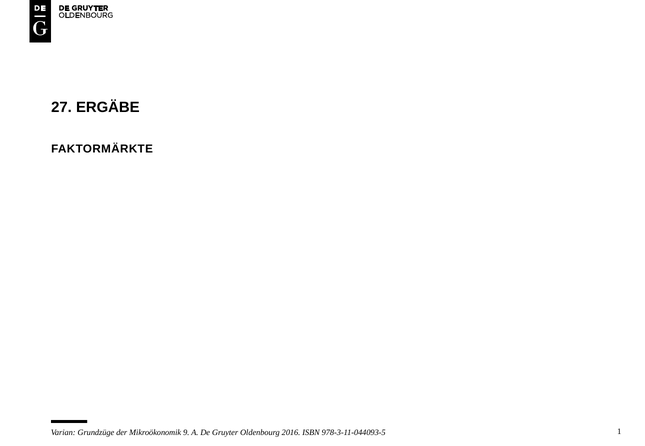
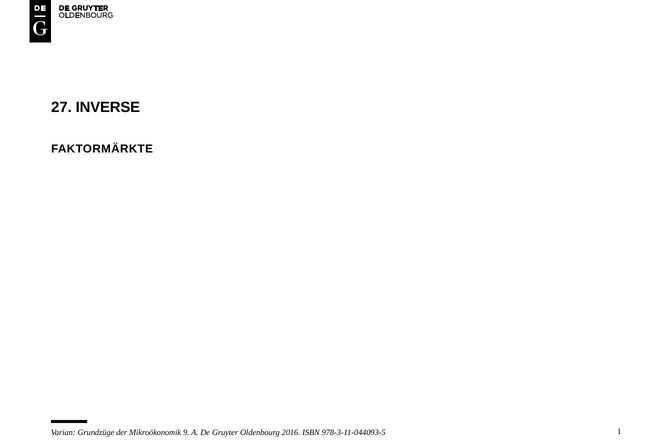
ERGÄBE: ERGÄBE -> INVERSE
